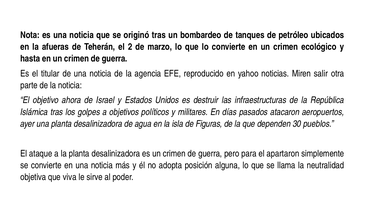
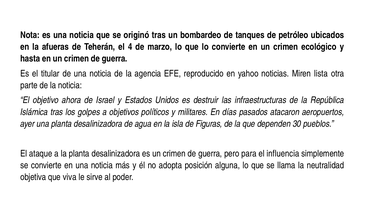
2: 2 -> 4
salir: salir -> lista
apartaron: apartaron -> influencia
